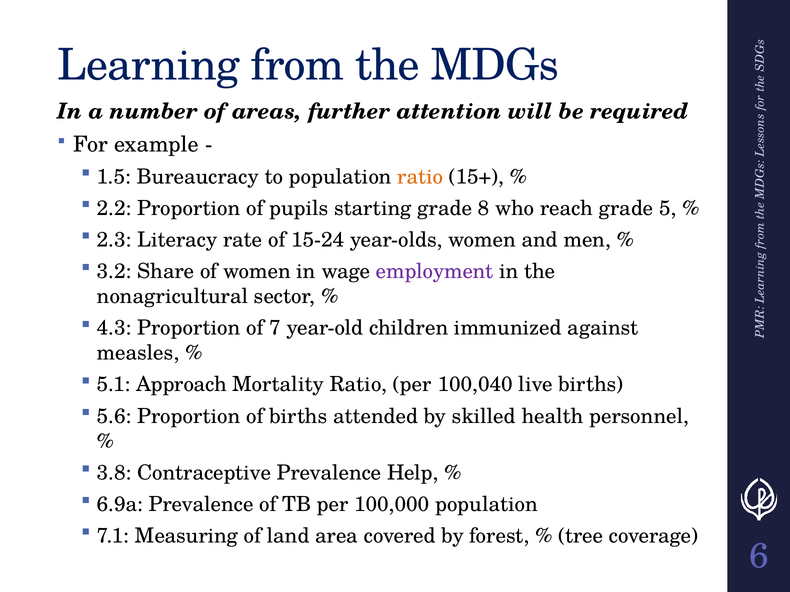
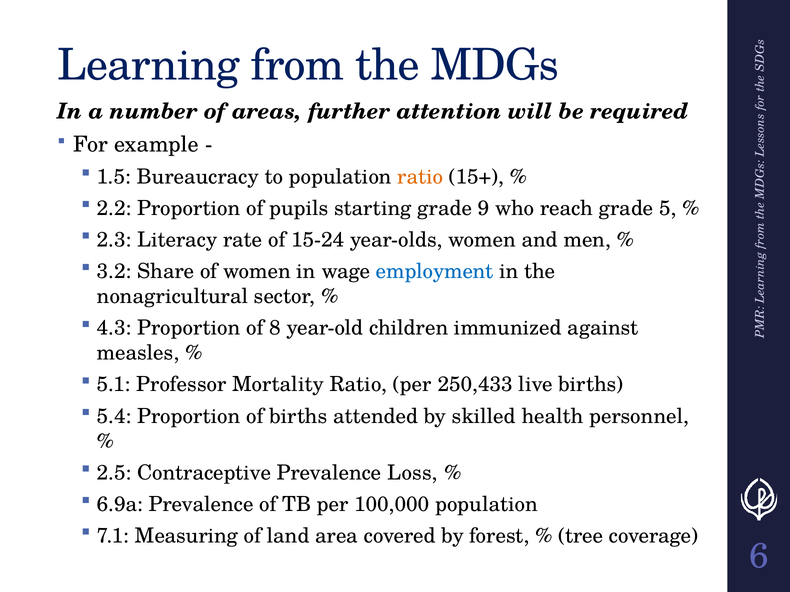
8: 8 -> 9
employment colour: purple -> blue
7: 7 -> 8
Approach: Approach -> Professor
100,040: 100,040 -> 250,433
5.6: 5.6 -> 5.4
3.8: 3.8 -> 2.5
Help: Help -> Loss
